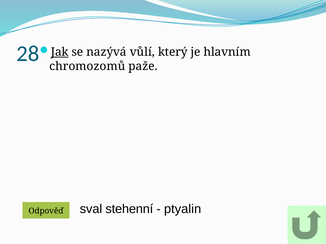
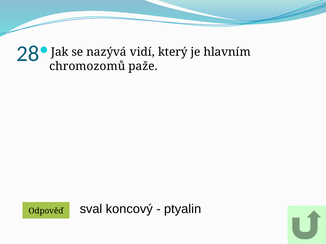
Jak underline: present -> none
vůlí: vůlí -> vidí
stehenní: stehenní -> koncový
